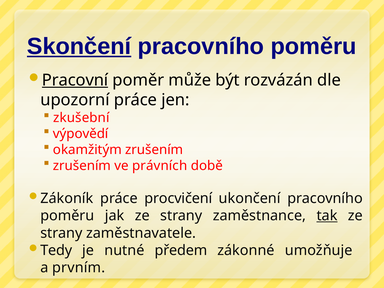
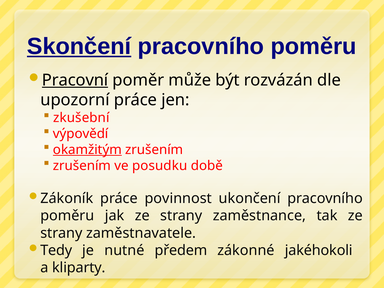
okamžitým underline: none -> present
právních: právních -> posudku
procvičení: procvičení -> povinnost
tak underline: present -> none
umožňuje: umožňuje -> jakéhokoli
prvním: prvním -> kliparty
